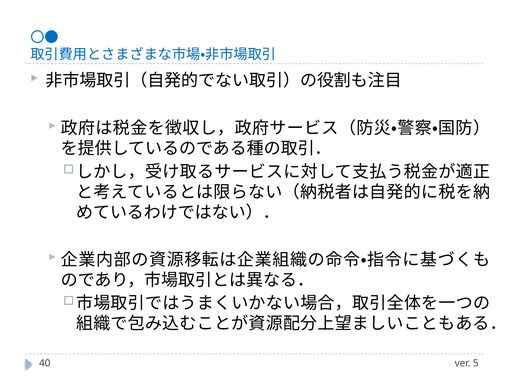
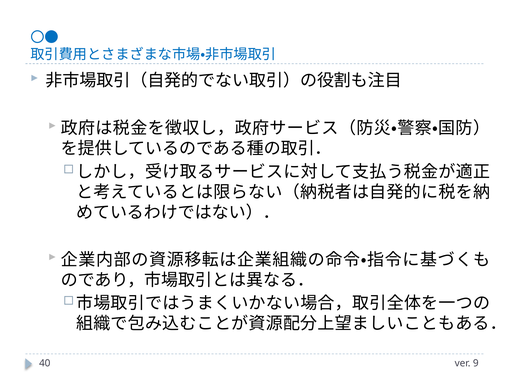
5: 5 -> 9
